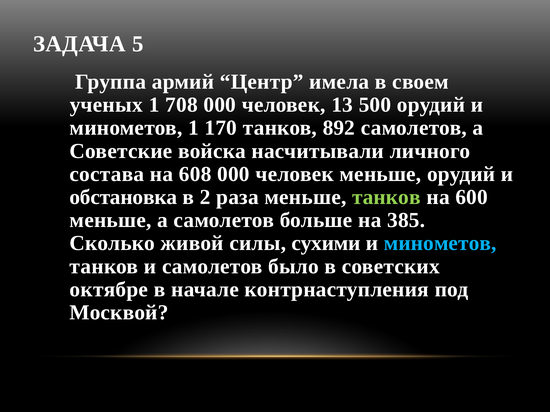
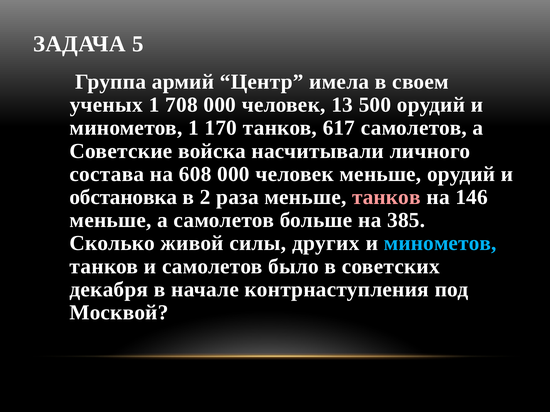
892: 892 -> 617
танков at (386, 197) colour: light green -> pink
600: 600 -> 146
сухими: сухими -> других
октябре: октябре -> декабря
